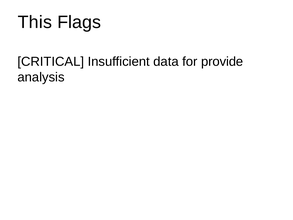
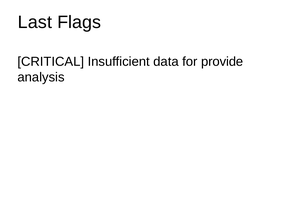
This: This -> Last
